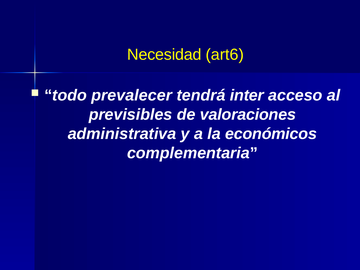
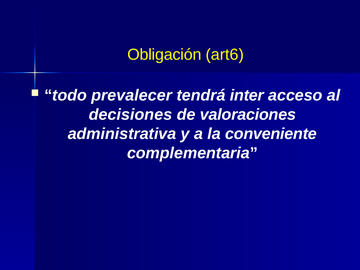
Necesidad: Necesidad -> Obligación
previsibles: previsibles -> decisiones
económicos: económicos -> conveniente
